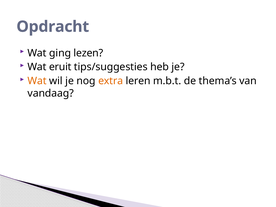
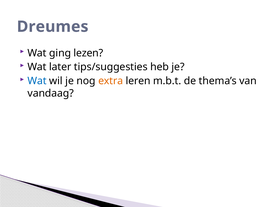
Opdracht: Opdracht -> Dreumes
eruit: eruit -> later
Wat at (37, 81) colour: orange -> blue
